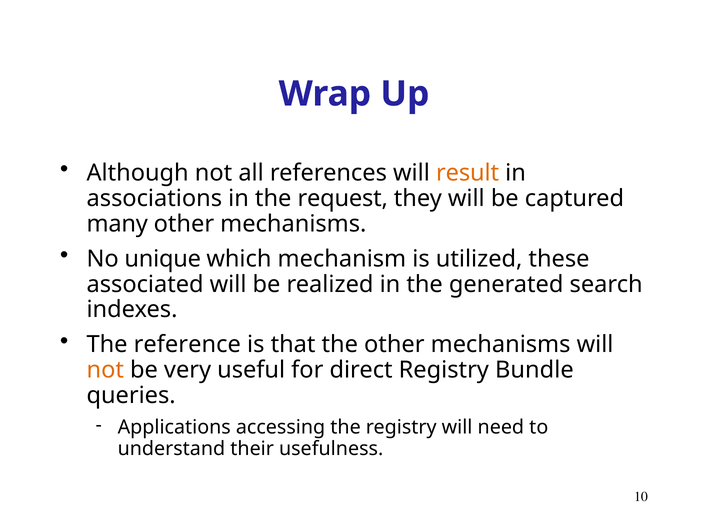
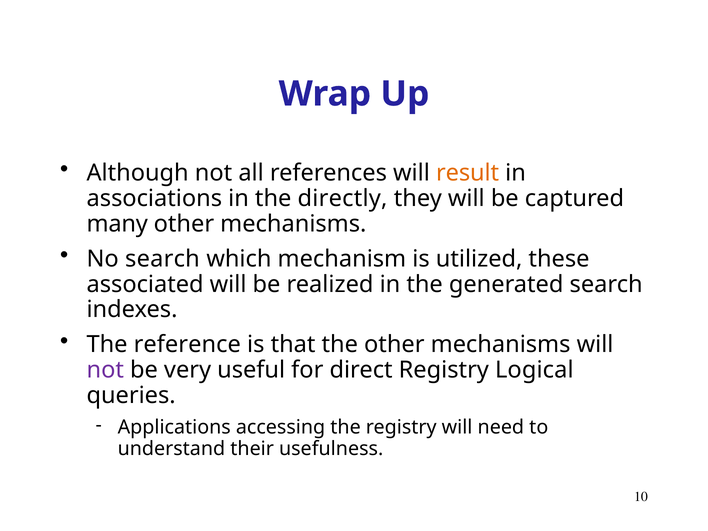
request: request -> directly
No unique: unique -> search
not at (105, 370) colour: orange -> purple
Bundle: Bundle -> Logical
